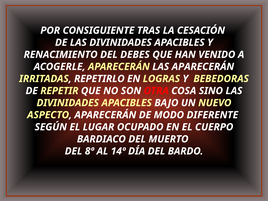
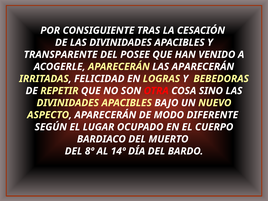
RENACIMIENTO: RENACIMIENTO -> TRANSPARENTE
DEBES: DEBES -> POSEE
REPETIRLO: REPETIRLO -> FELICIDAD
